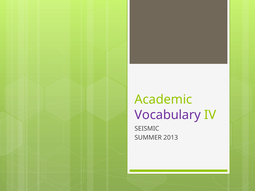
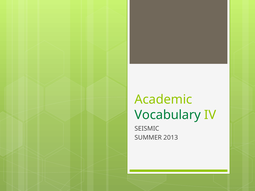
Vocabulary colour: purple -> green
